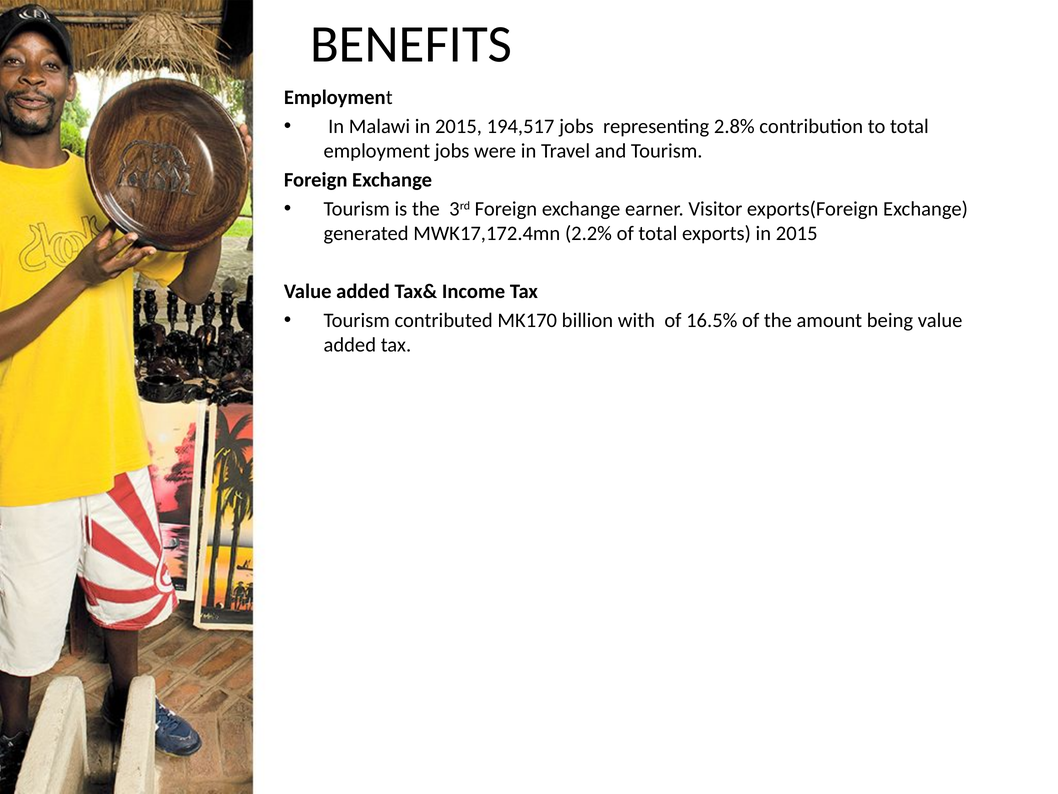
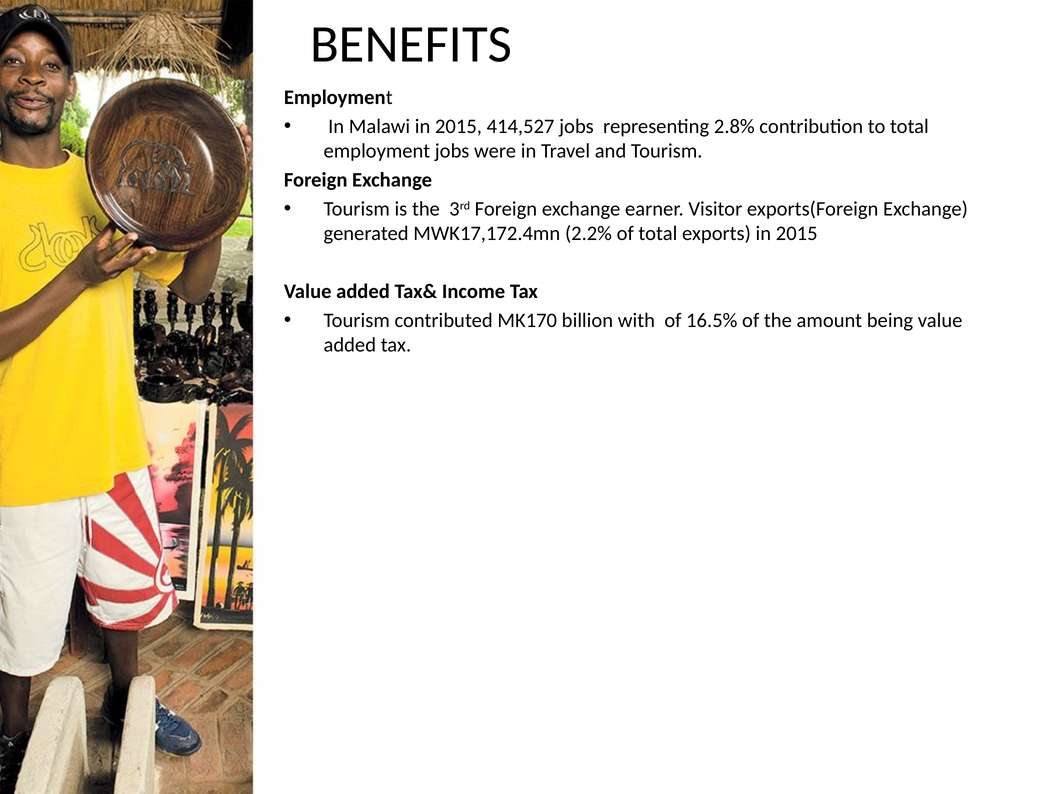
194,517: 194,517 -> 414,527
